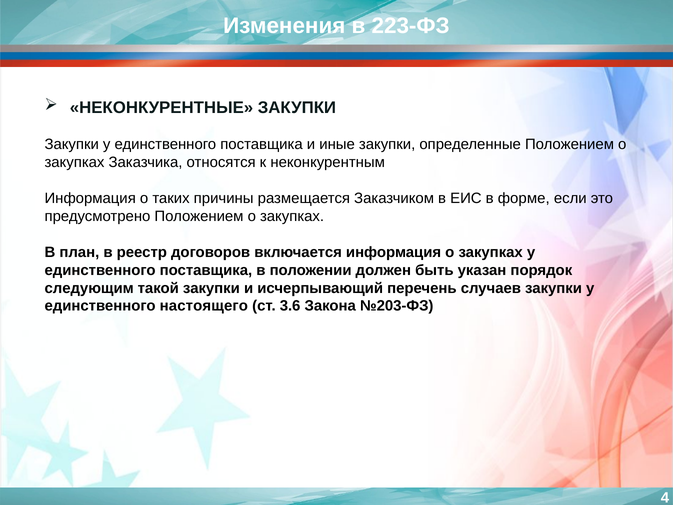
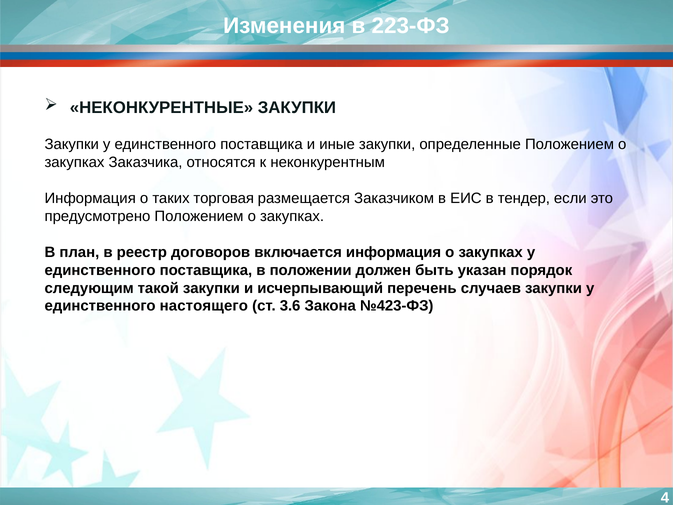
причины: причины -> торговая
форме: форме -> тендер
№203-ФЗ: №203-ФЗ -> №423-ФЗ
